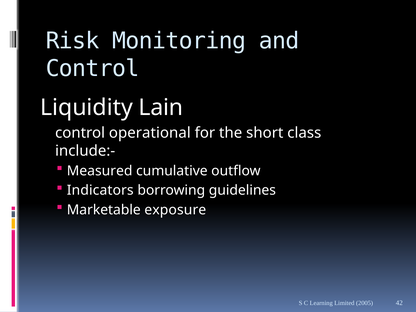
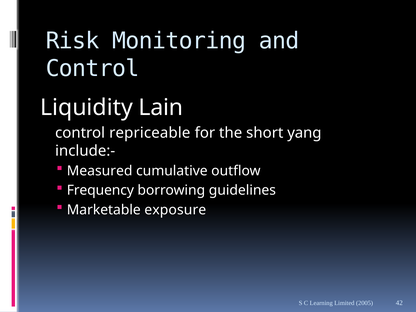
operational: operational -> repriceable
class: class -> yang
Indicators: Indicators -> Frequency
